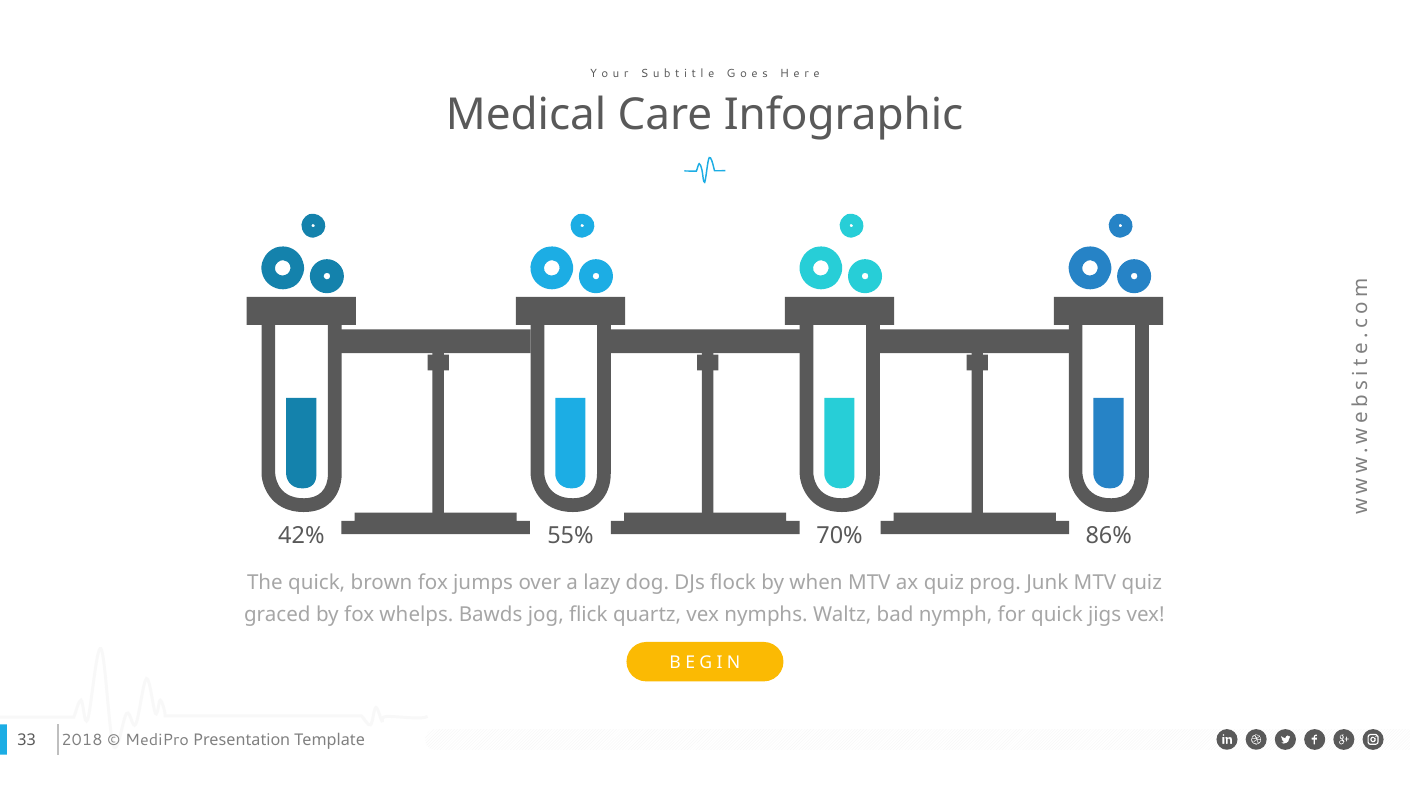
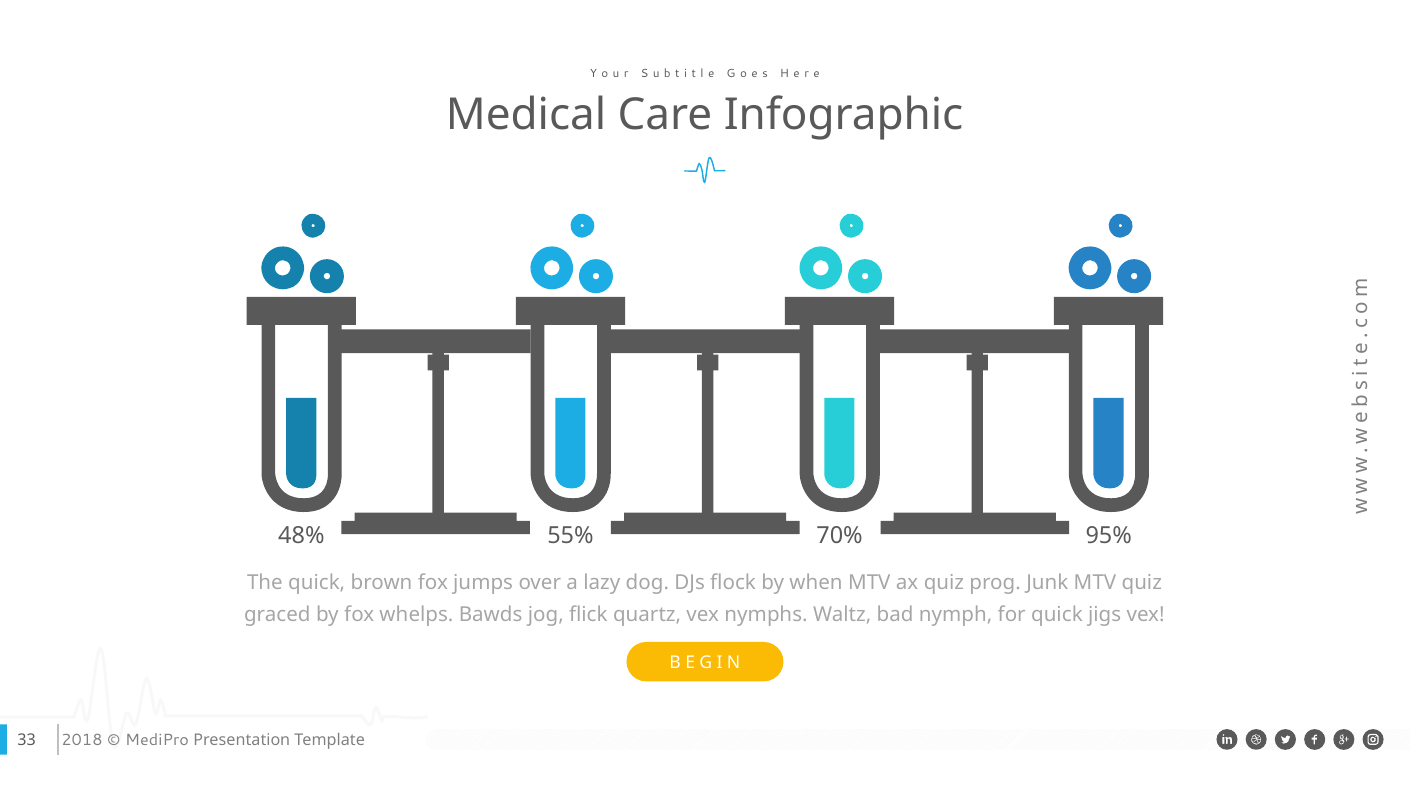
42%: 42% -> 48%
86%: 86% -> 95%
